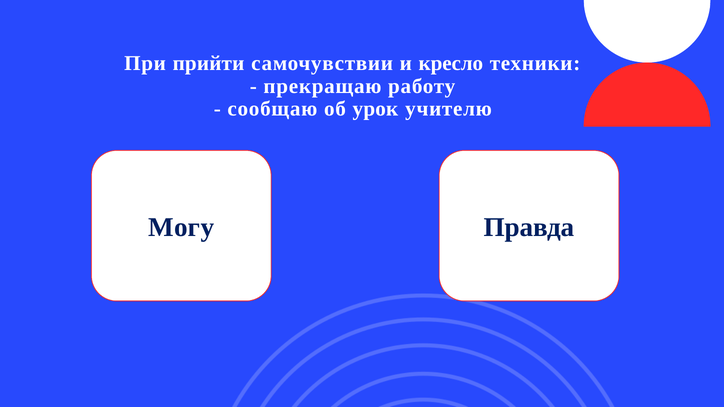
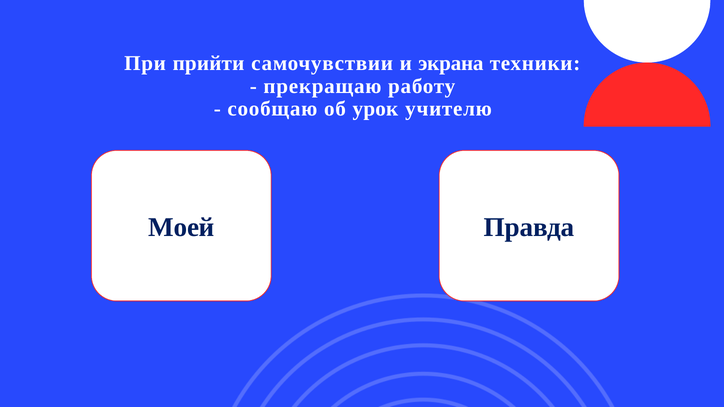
кресло: кресло -> экрана
Могу: Могу -> Моей
